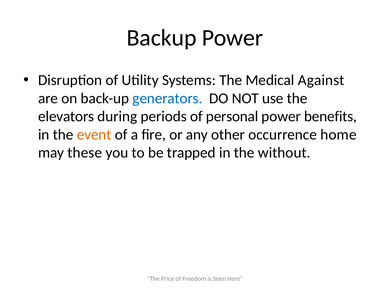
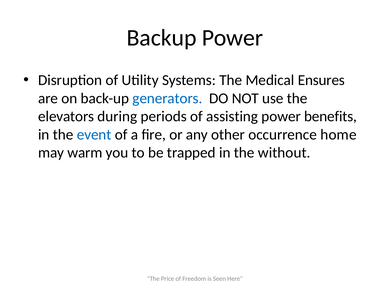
Against: Against -> Ensures
personal: personal -> assisting
event colour: orange -> blue
these: these -> warm
